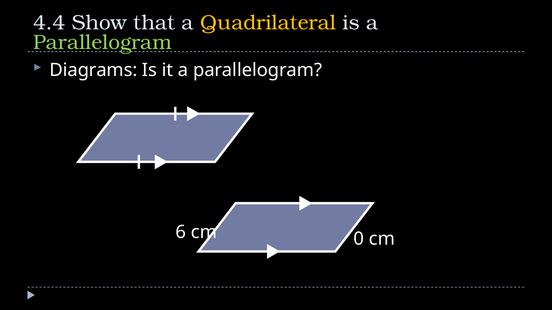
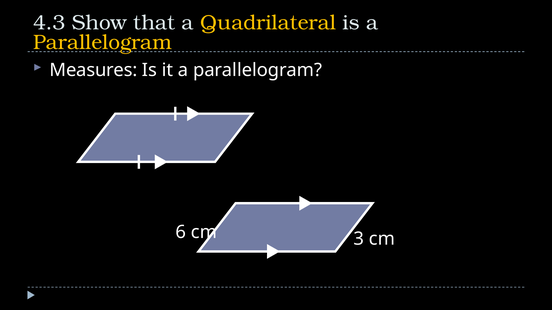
4.4: 4.4 -> 4.3
Parallelogram at (102, 43) colour: light green -> yellow
Diagrams: Diagrams -> Measures
0: 0 -> 3
